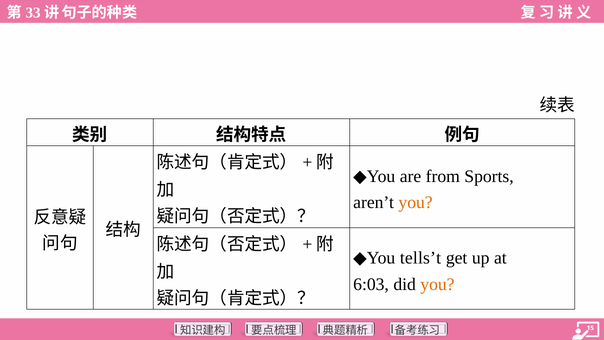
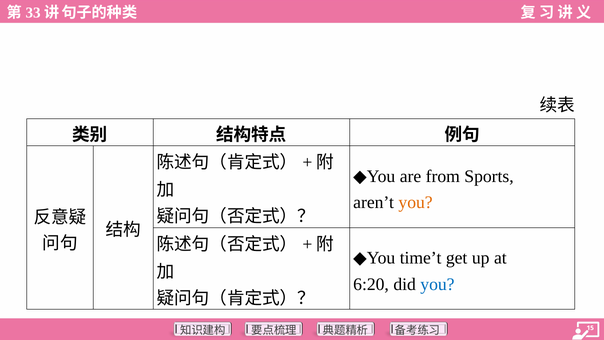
tells’t: tells’t -> time’t
6:03: 6:03 -> 6:20
you at (437, 284) colour: orange -> blue
